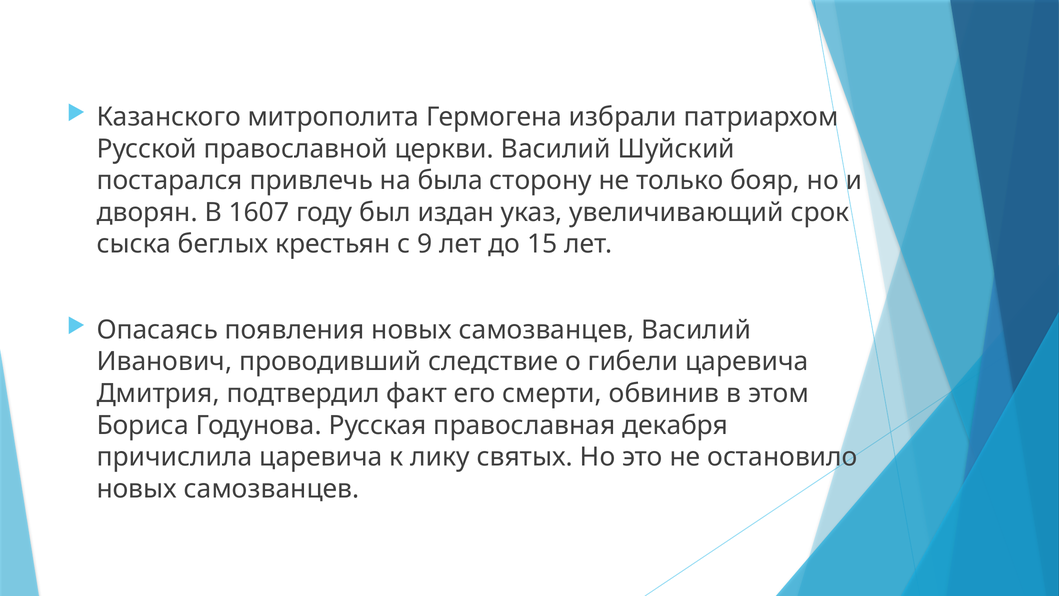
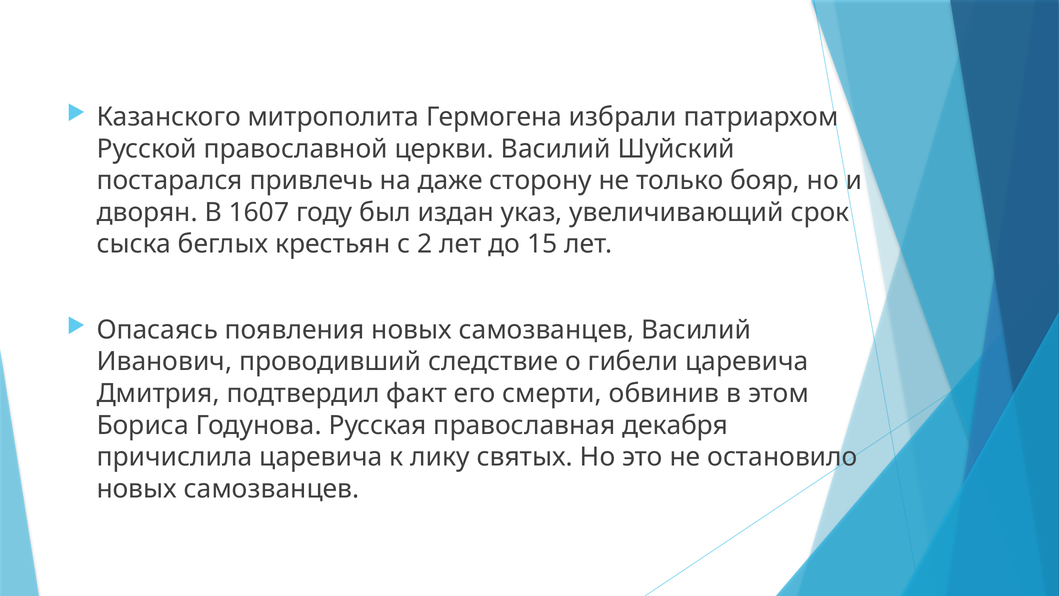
была: была -> даже
9: 9 -> 2
